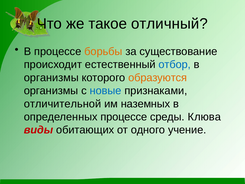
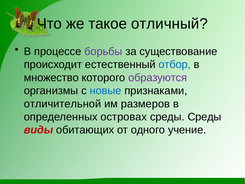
борьбы colour: orange -> purple
организмы at (51, 78): организмы -> множество
образуются colour: orange -> purple
наземных: наземных -> размеров
определенных процессе: процессе -> островах
среды Клюва: Клюва -> Среды
